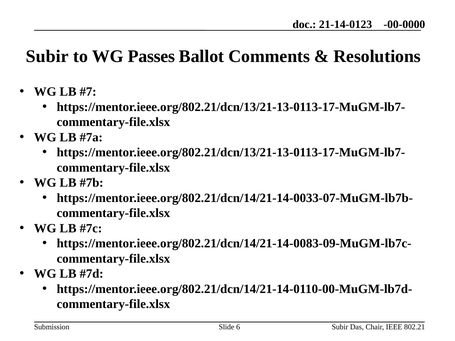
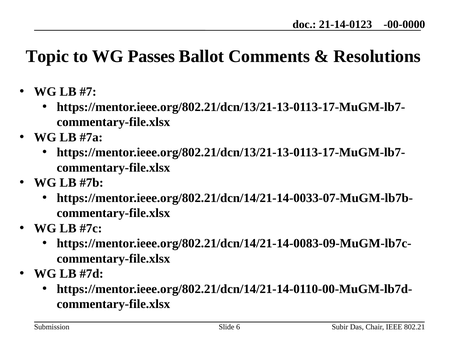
Subir at (47, 56): Subir -> Topic
